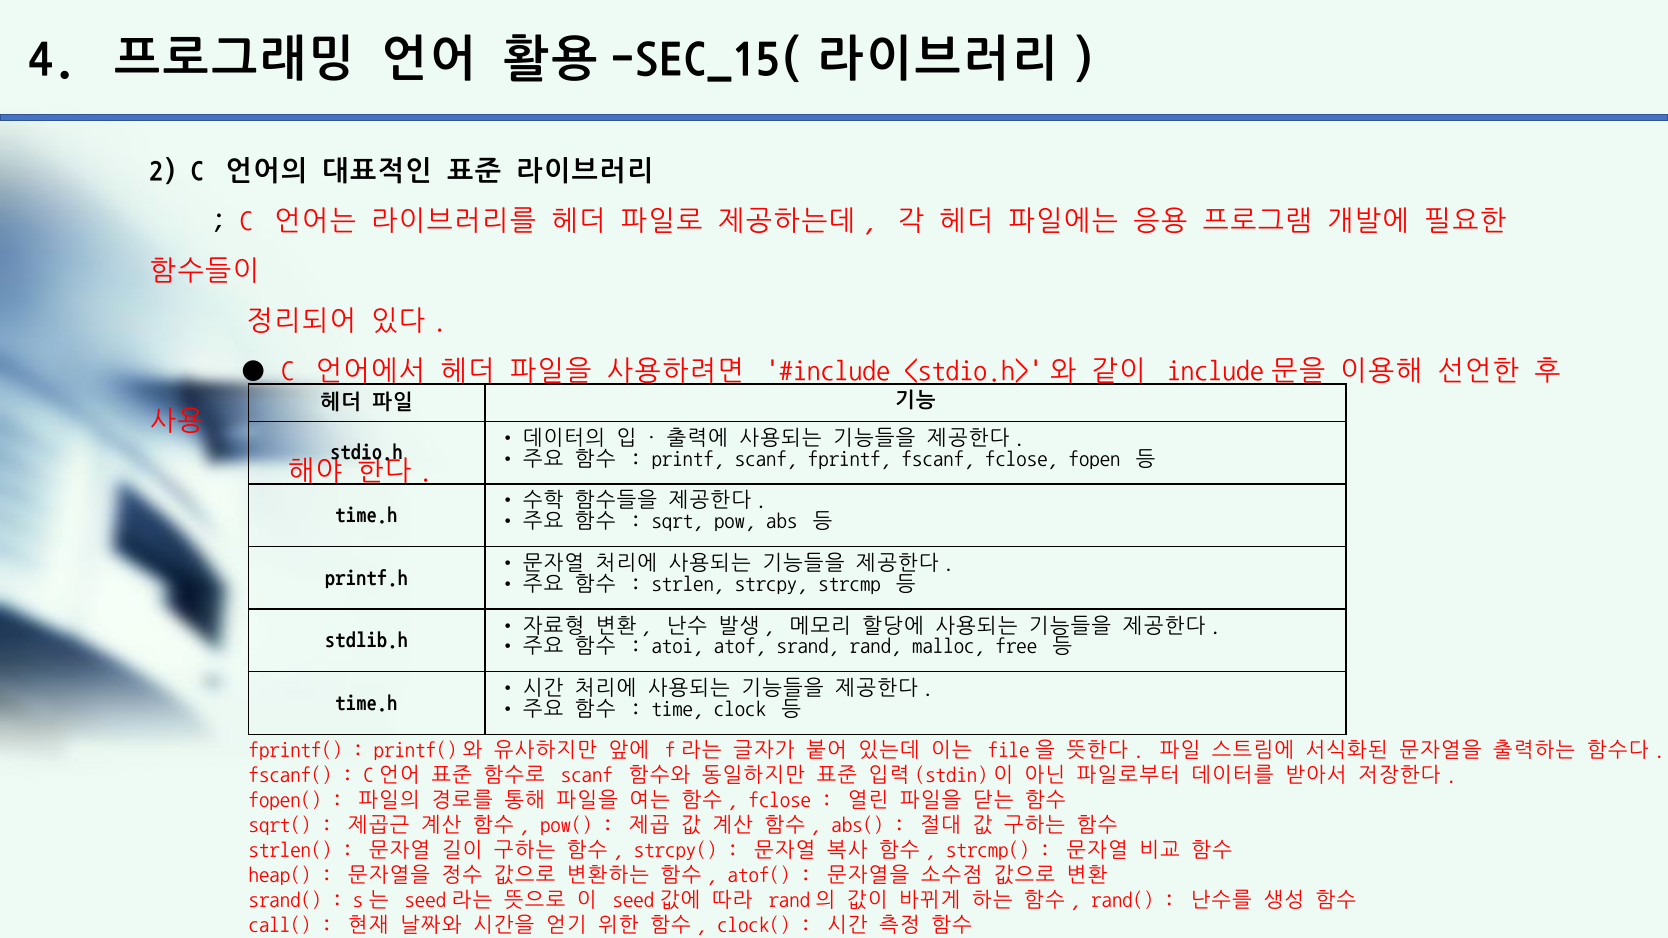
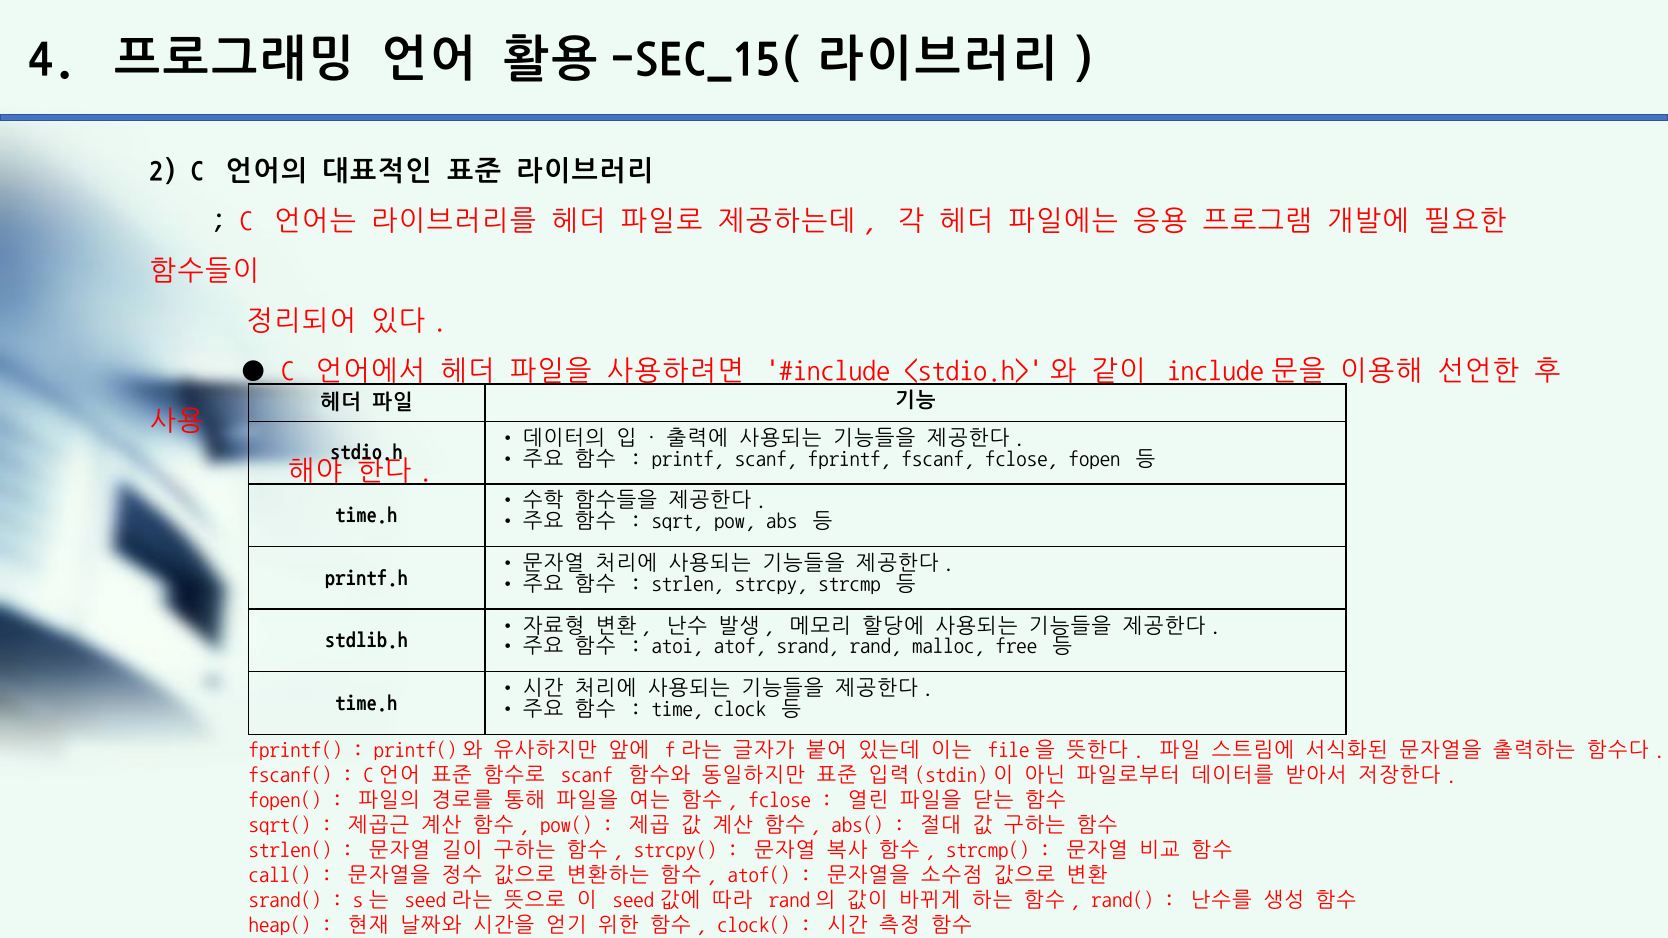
heap(: heap( -> call(
call(: call( -> heap(
